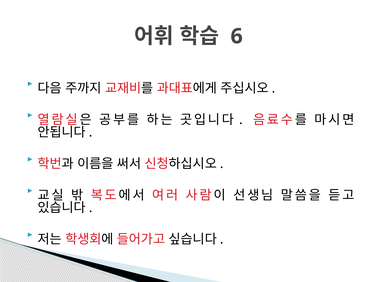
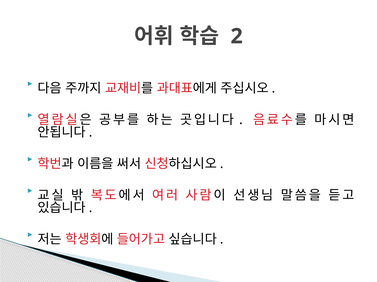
6: 6 -> 2
